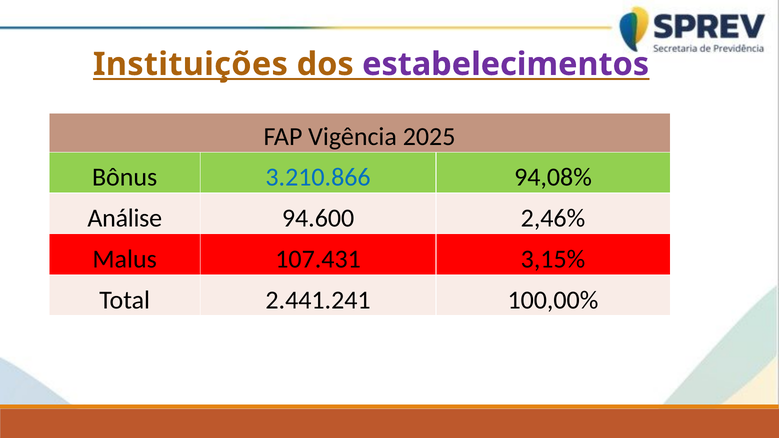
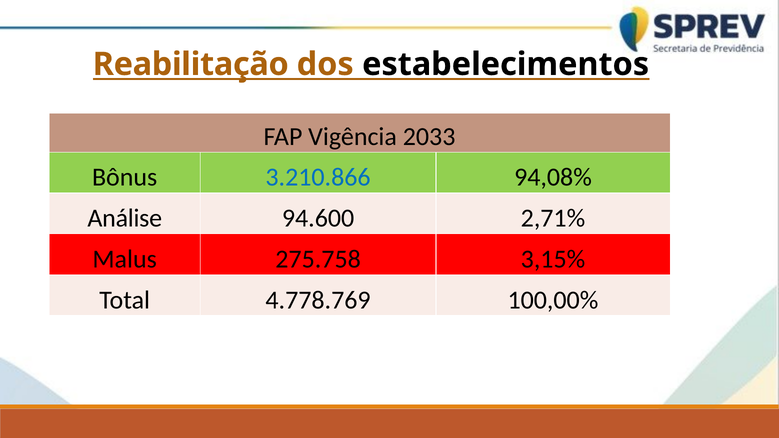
Instituições: Instituições -> Reabilitação
estabelecimentos colour: purple -> black
2025: 2025 -> 2033
2,46%: 2,46% -> 2,71%
107.431: 107.431 -> 275.758
2.441.241: 2.441.241 -> 4.778.769
